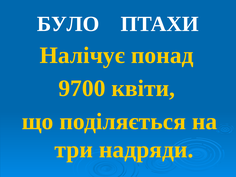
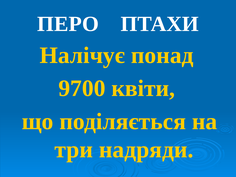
БУЛО: БУЛО -> ПЕРО
